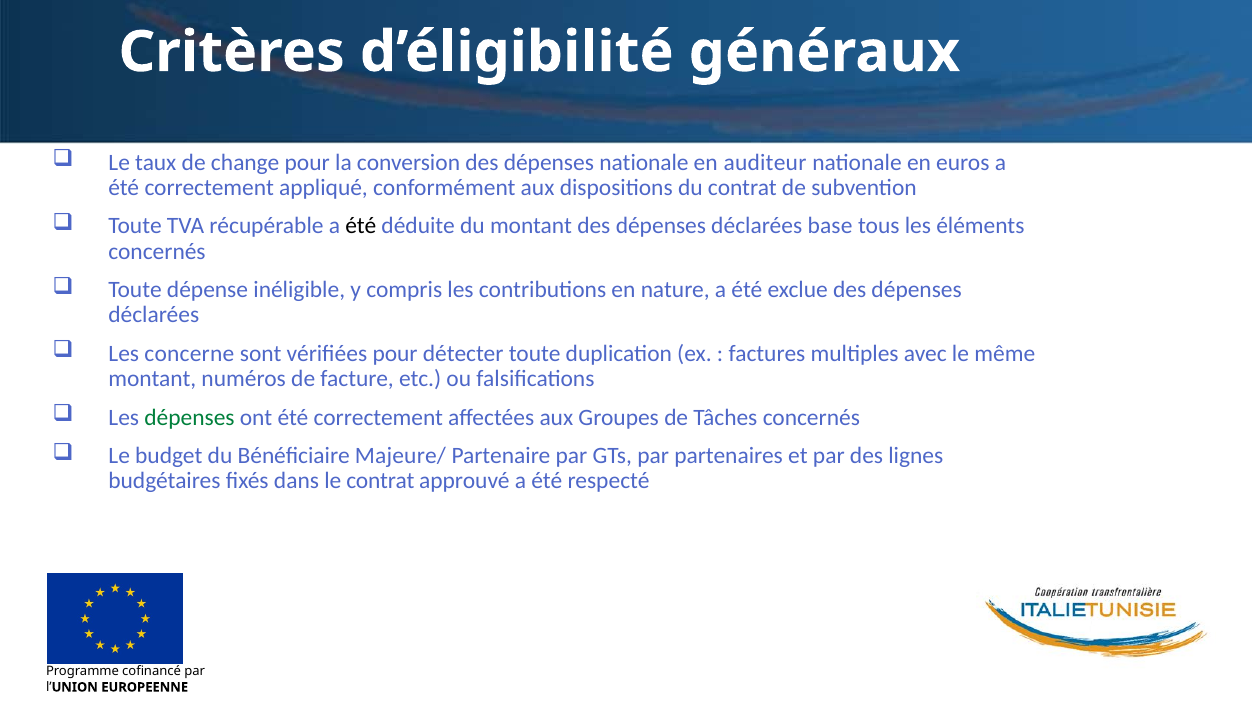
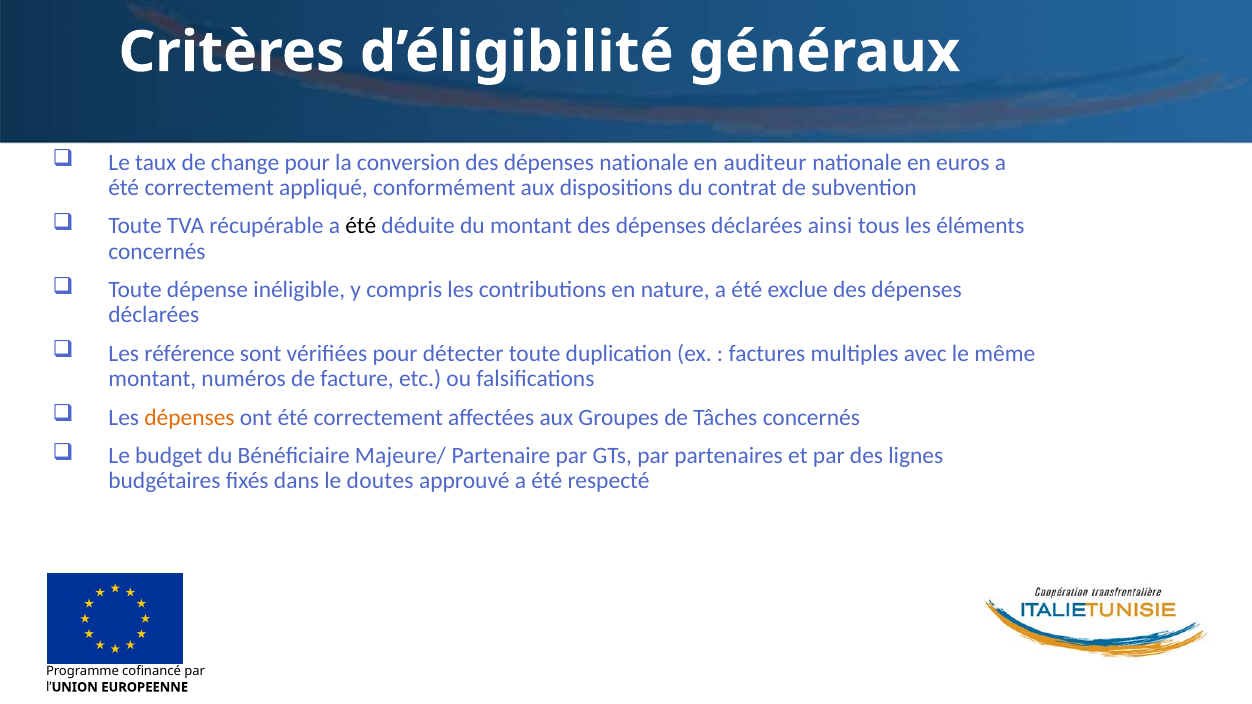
base: base -> ainsi
concerne: concerne -> référence
dépenses at (189, 418) colour: green -> orange
le contrat: contrat -> doutes
